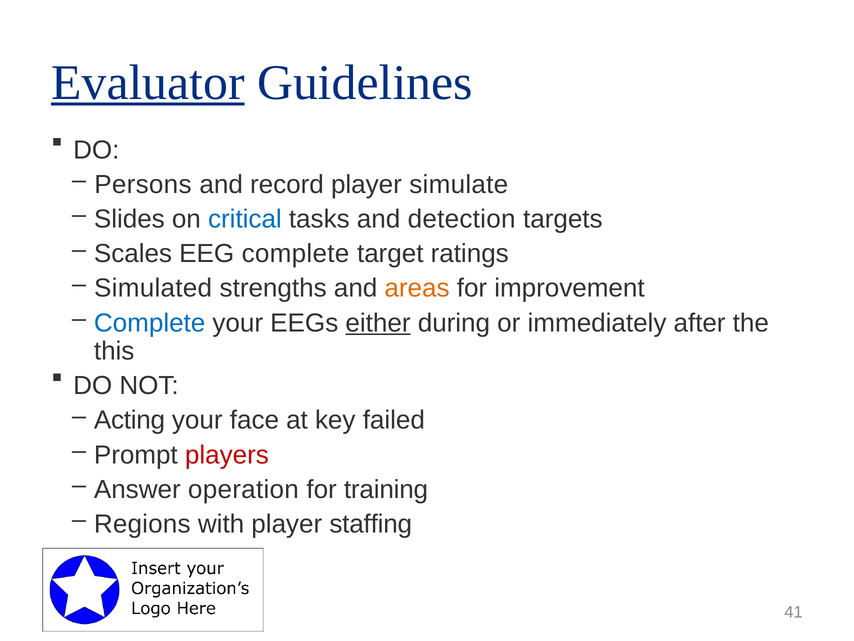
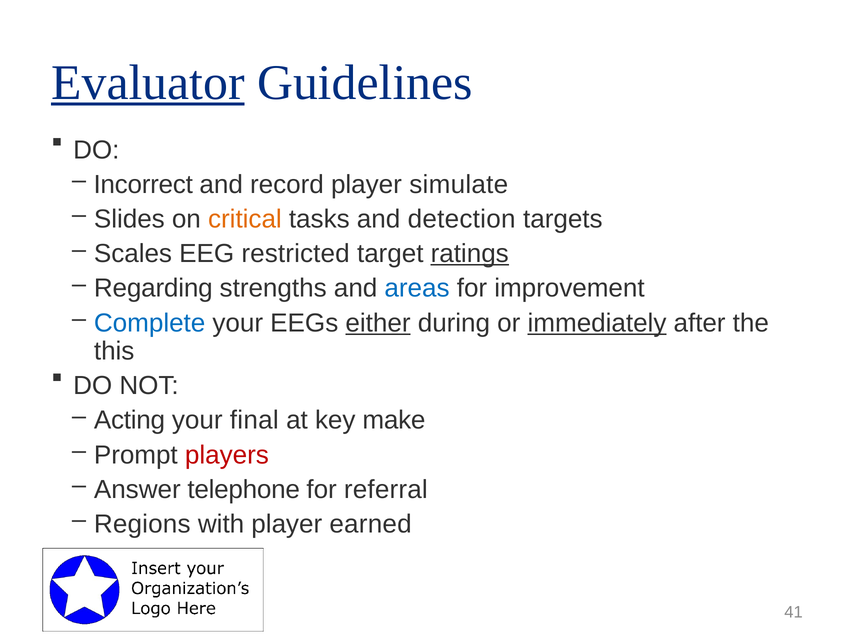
Persons: Persons -> Incorrect
critical colour: blue -> orange
EEG complete: complete -> restricted
ratings underline: none -> present
Simulated: Simulated -> Regarding
areas colour: orange -> blue
immediately underline: none -> present
face: face -> final
failed: failed -> make
operation: operation -> telephone
training: training -> referral
staffing: staffing -> earned
